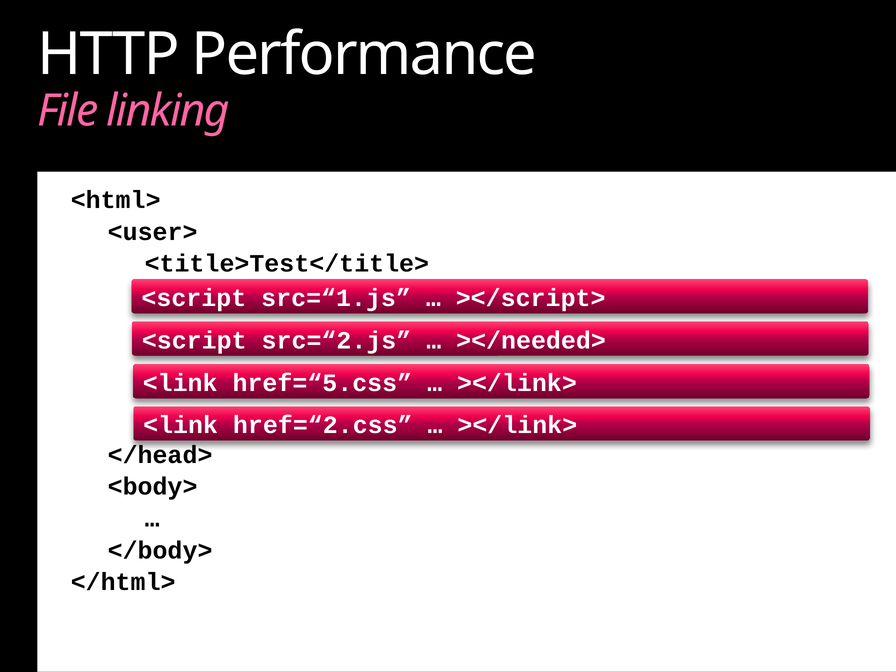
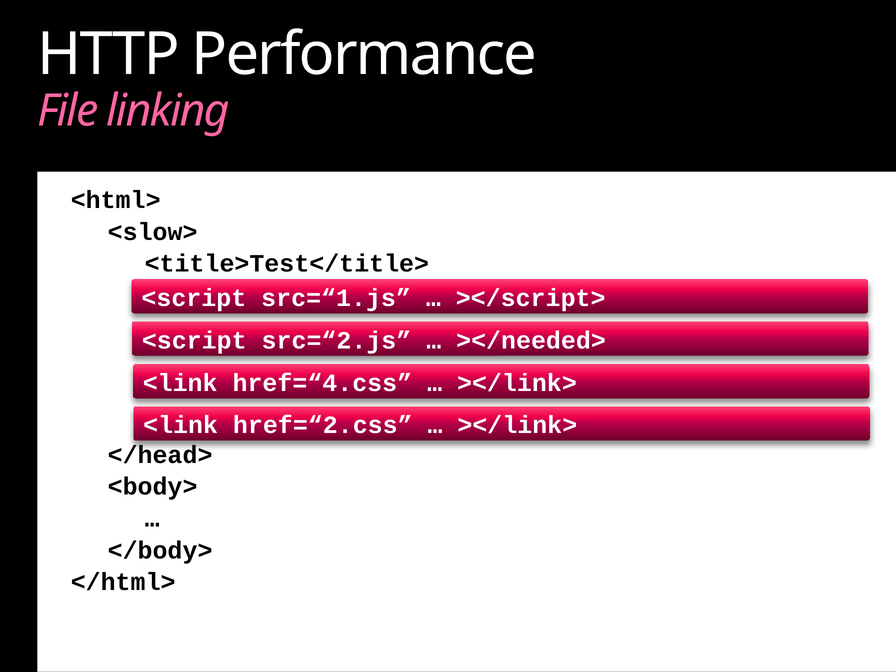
<user>: <user> -> <slow>
href=“5.css: href=“5.css -> href=“4.css
